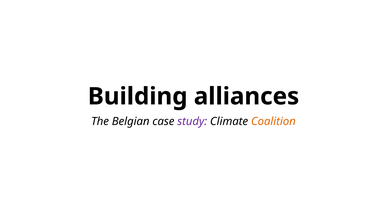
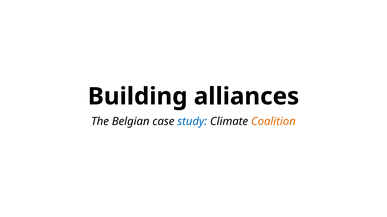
study colour: purple -> blue
